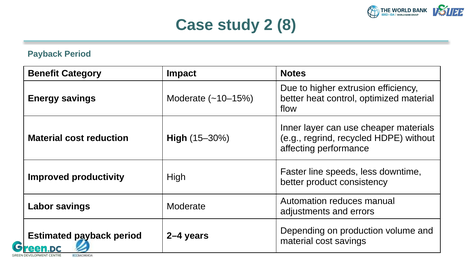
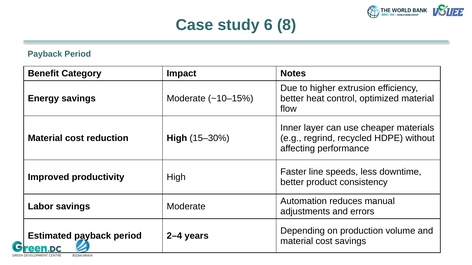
2: 2 -> 6
